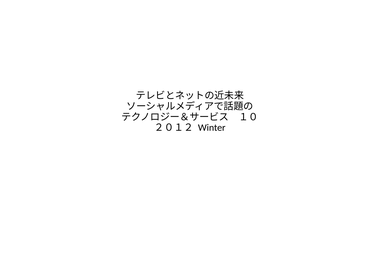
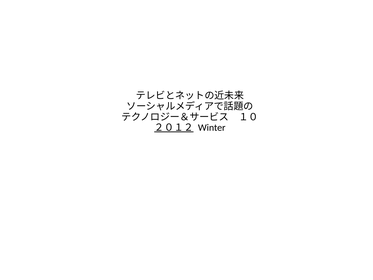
２０１２ underline: none -> present
